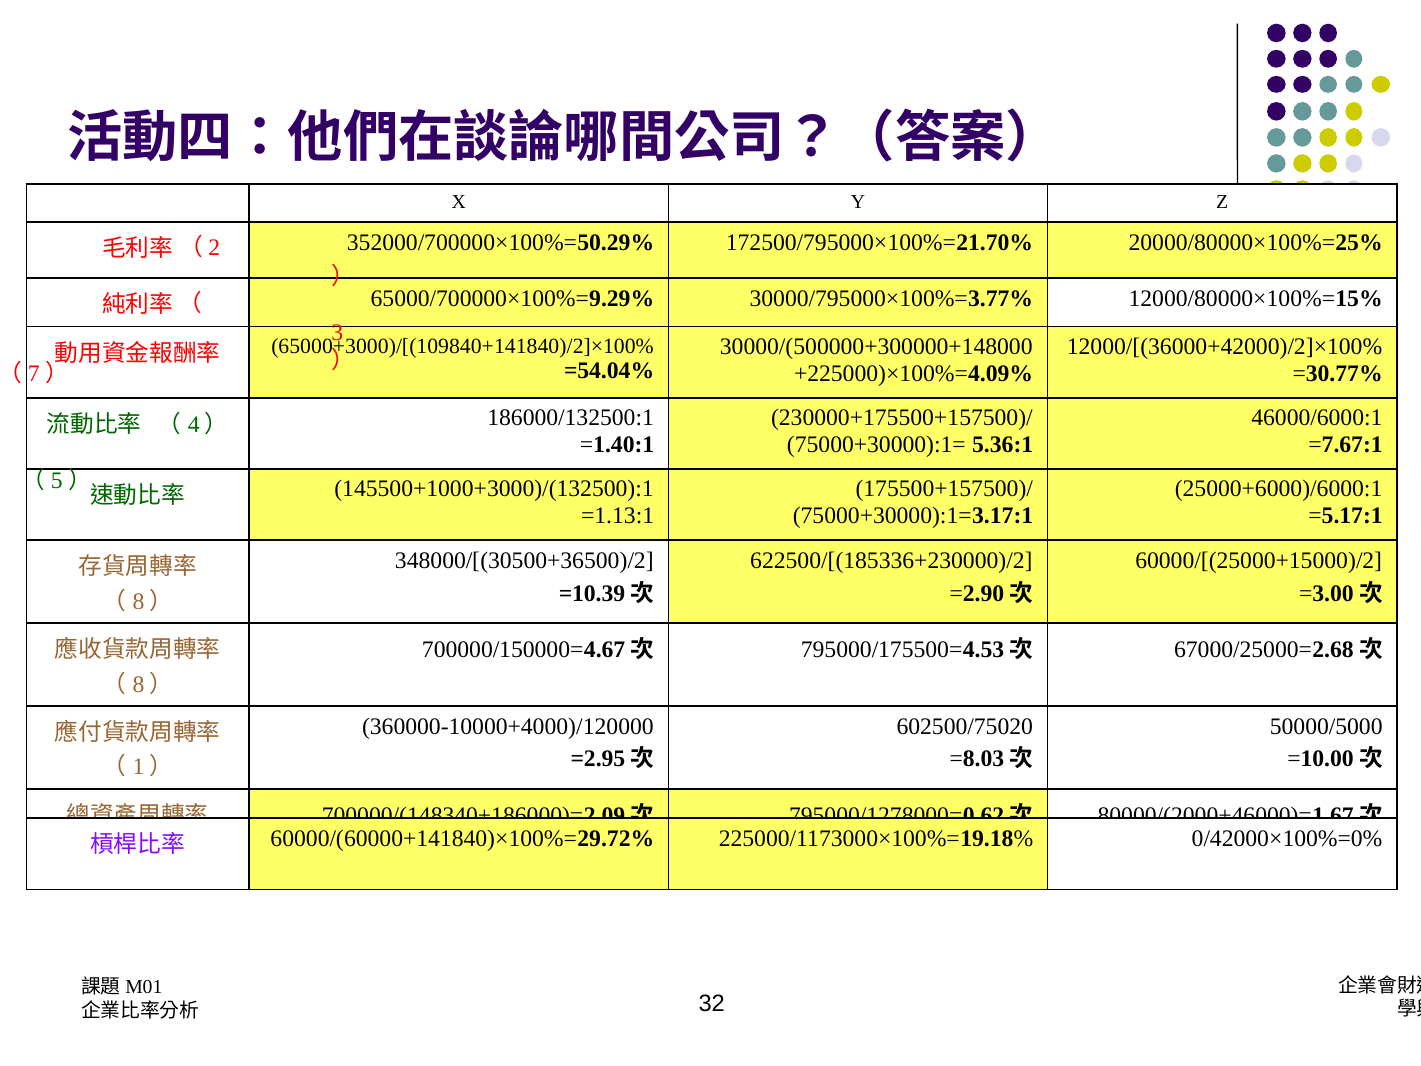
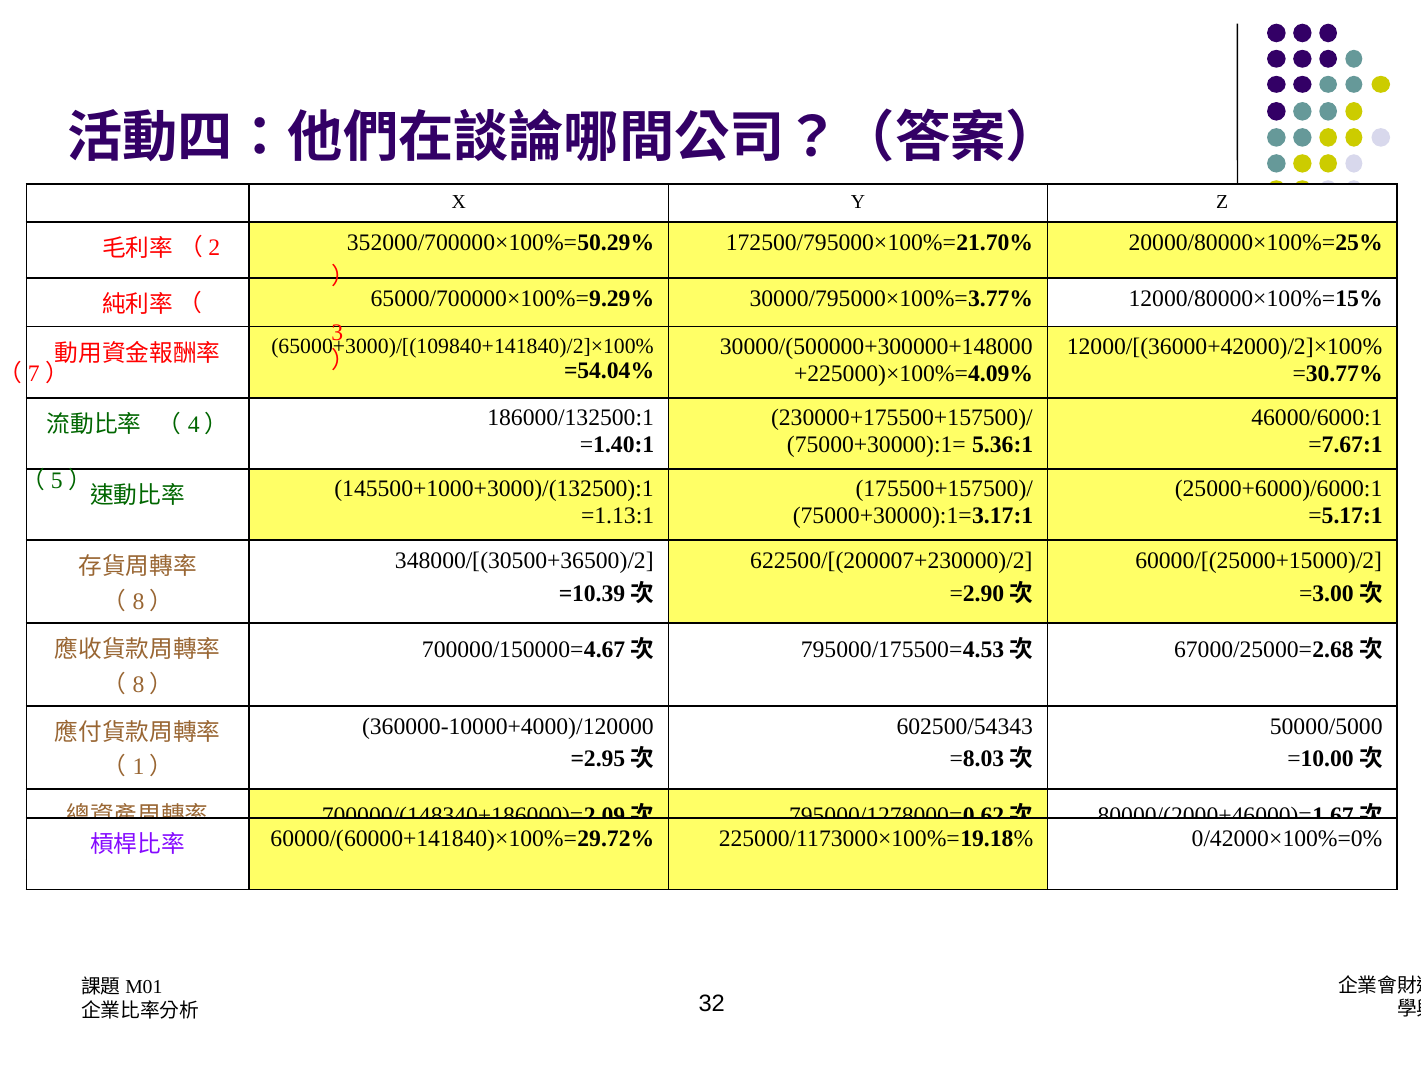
622500/[(185336+230000)/2: 622500/[(185336+230000)/2 -> 622500/[(200007+230000)/2
602500/75020: 602500/75020 -> 602500/54343
